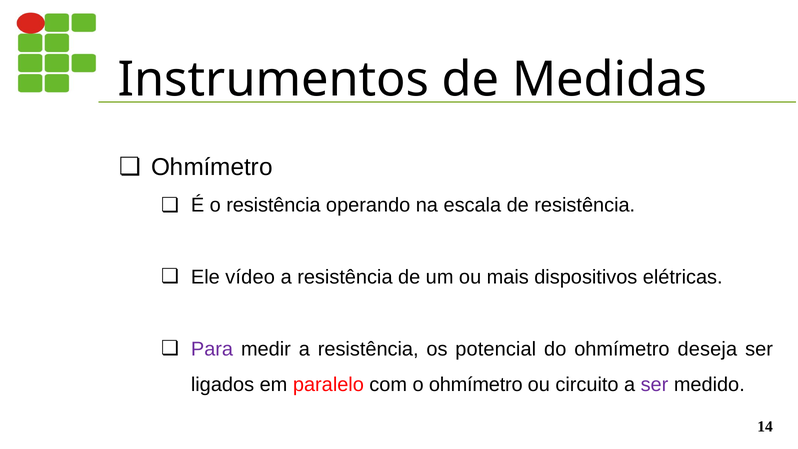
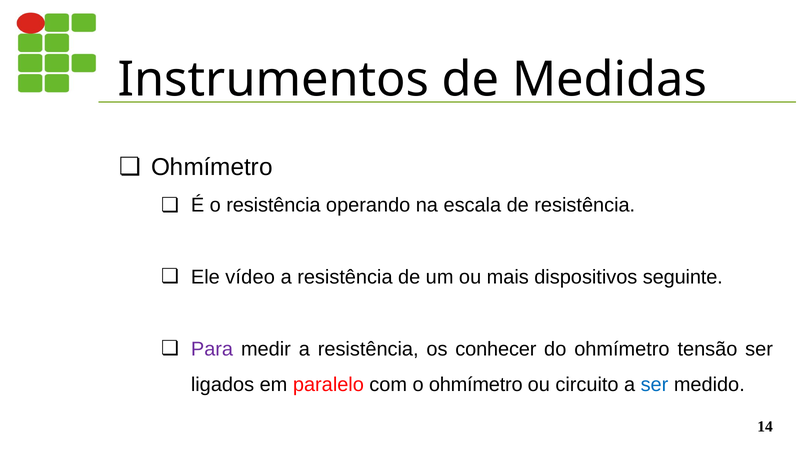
elétricas: elétricas -> seguinte
potencial: potencial -> conhecer
deseja: deseja -> tensão
ser at (654, 385) colour: purple -> blue
